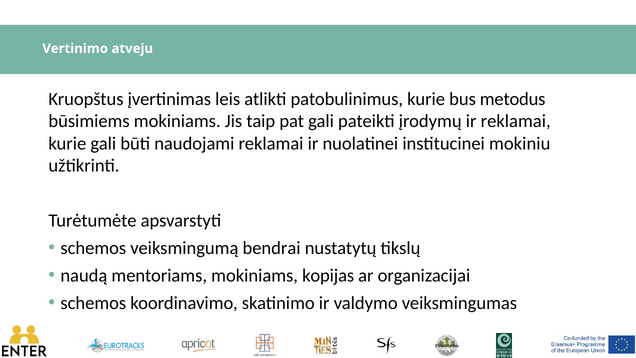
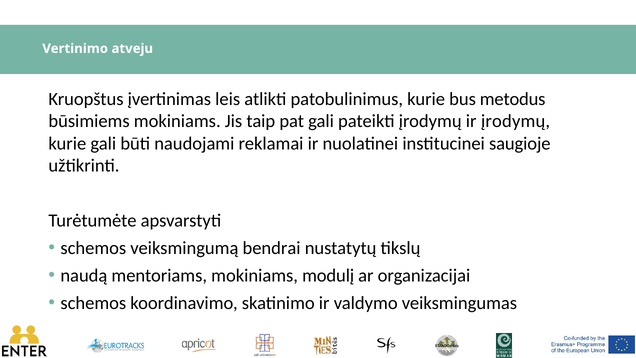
ir reklamai: reklamai -> įrodymų
mokiniu: mokiniu -> saugioje
kopijas: kopijas -> modulį
